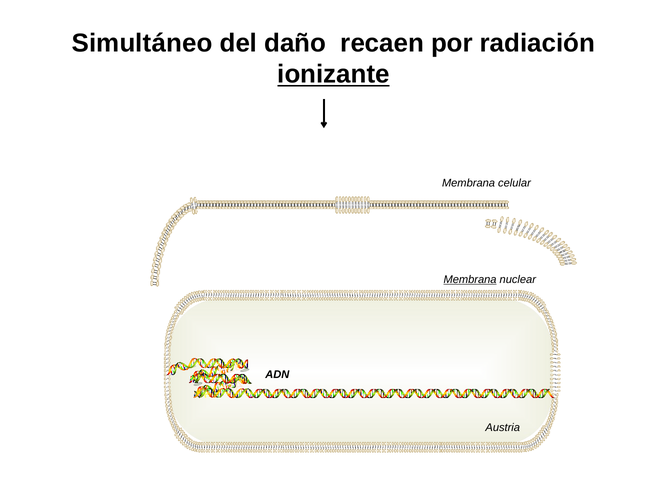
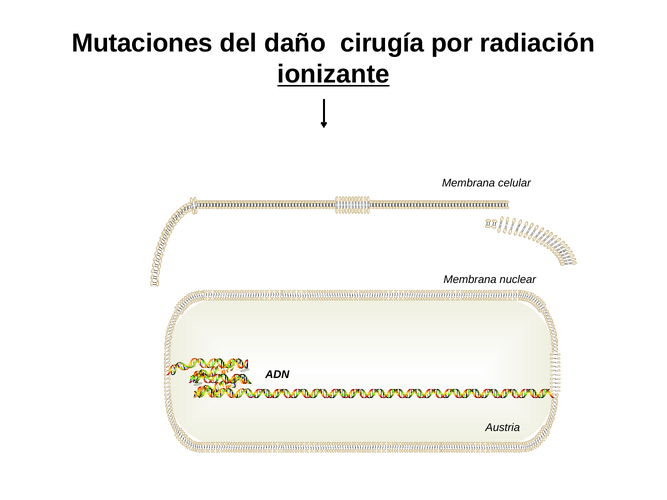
Simultáneo: Simultáneo -> Mutaciones
recaen: recaen -> cirugía
Membrana at (470, 280) underline: present -> none
